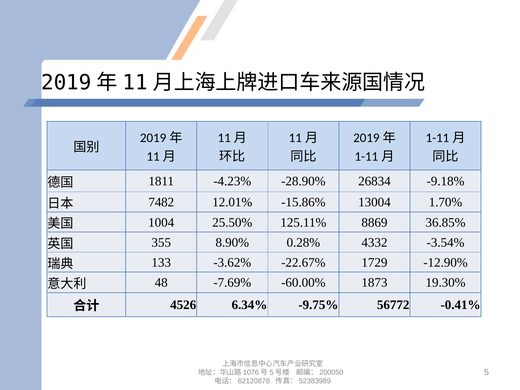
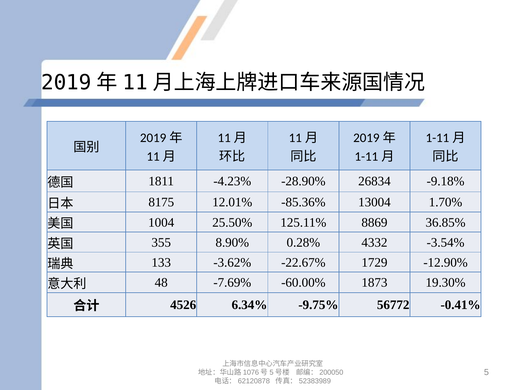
7482: 7482 -> 8175
-15.86%: -15.86% -> -85.36%
